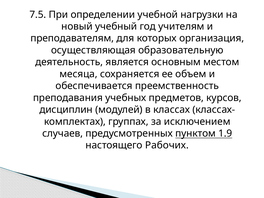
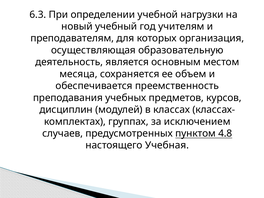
7.5: 7.5 -> 6.3
1.9: 1.9 -> 4.8
Рабочих: Рабочих -> Учебная
